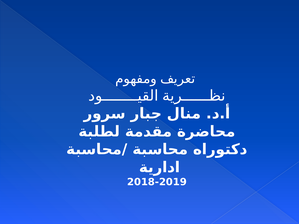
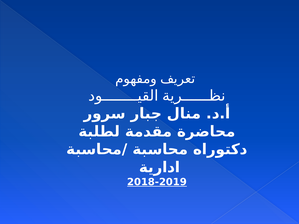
2018-2019 underline: none -> present
